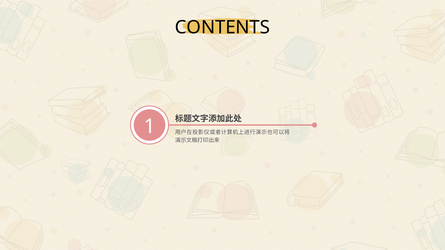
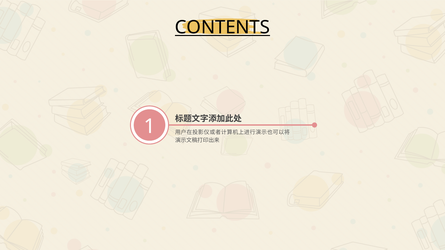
CONTENTS underline: none -> present
